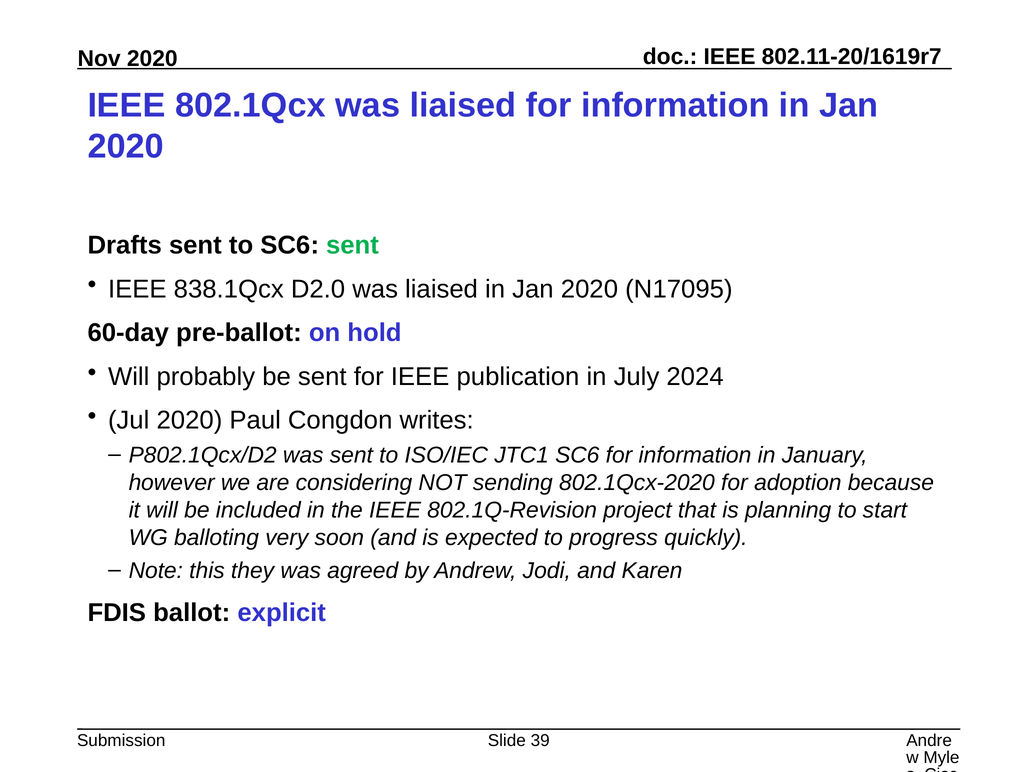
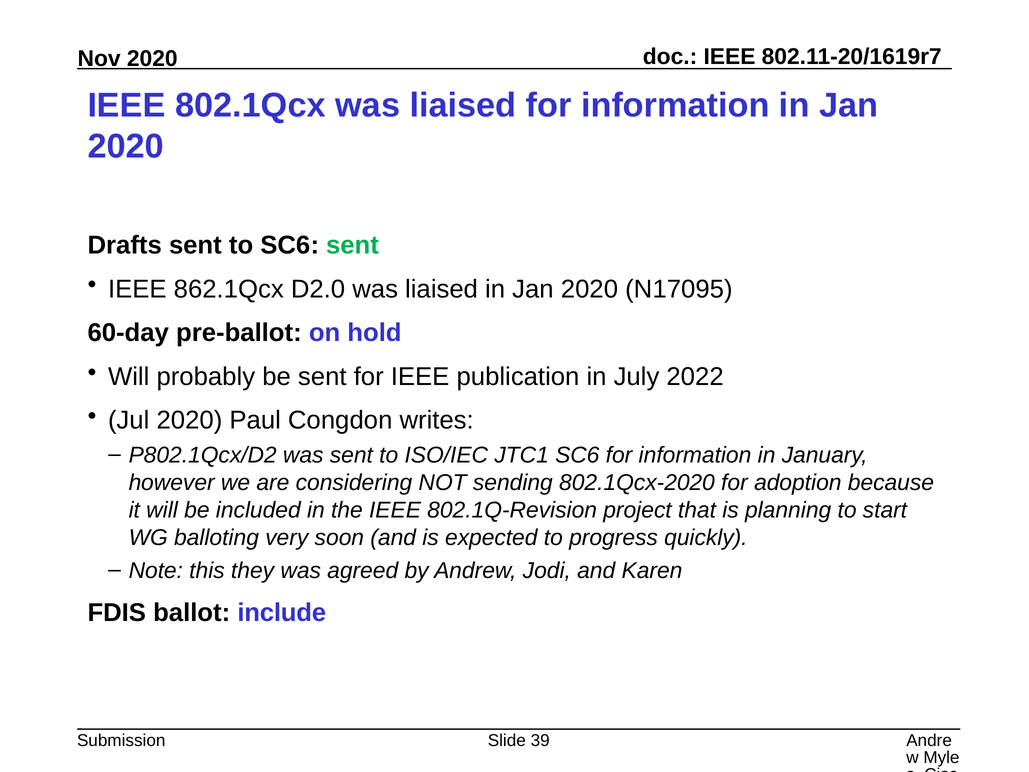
838.1Qcx: 838.1Qcx -> 862.1Qcx
2024: 2024 -> 2022
explicit: explicit -> include
